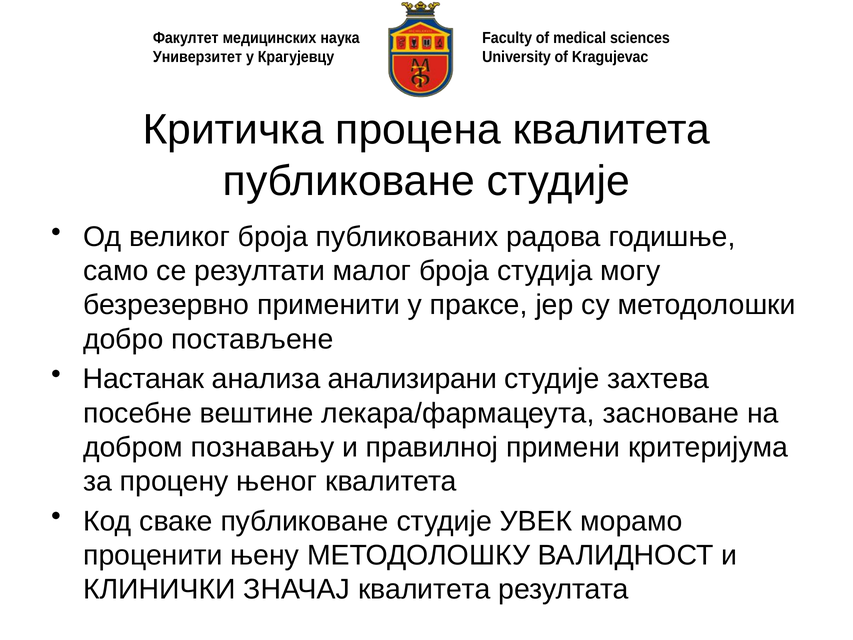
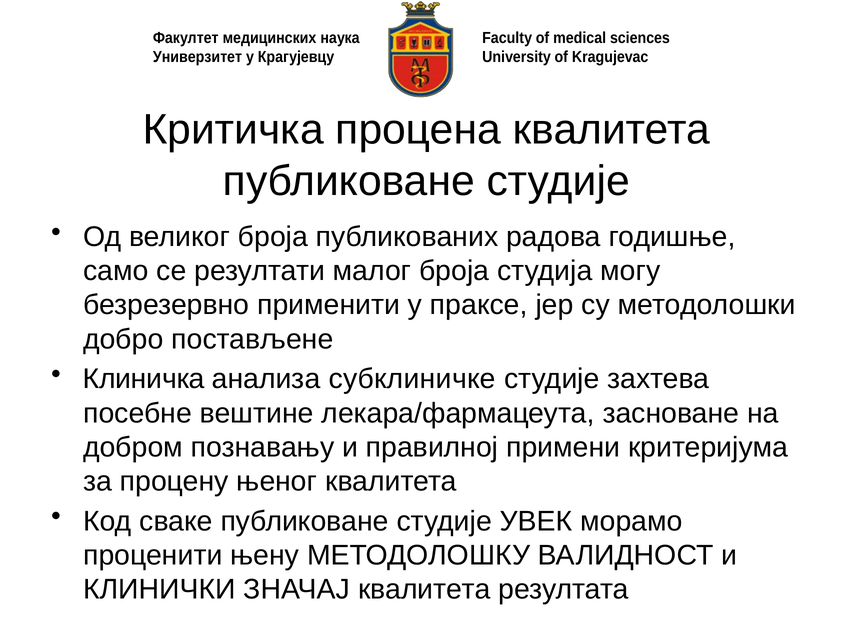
Настанак: Настанак -> Клиничка
анализирани: анализирани -> субклиничке
